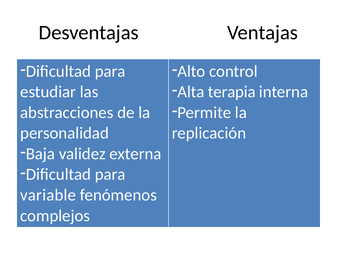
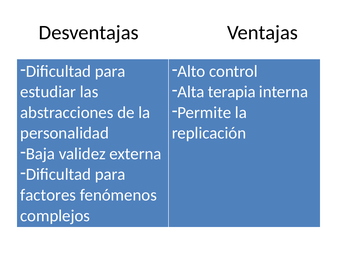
variable: variable -> factores
